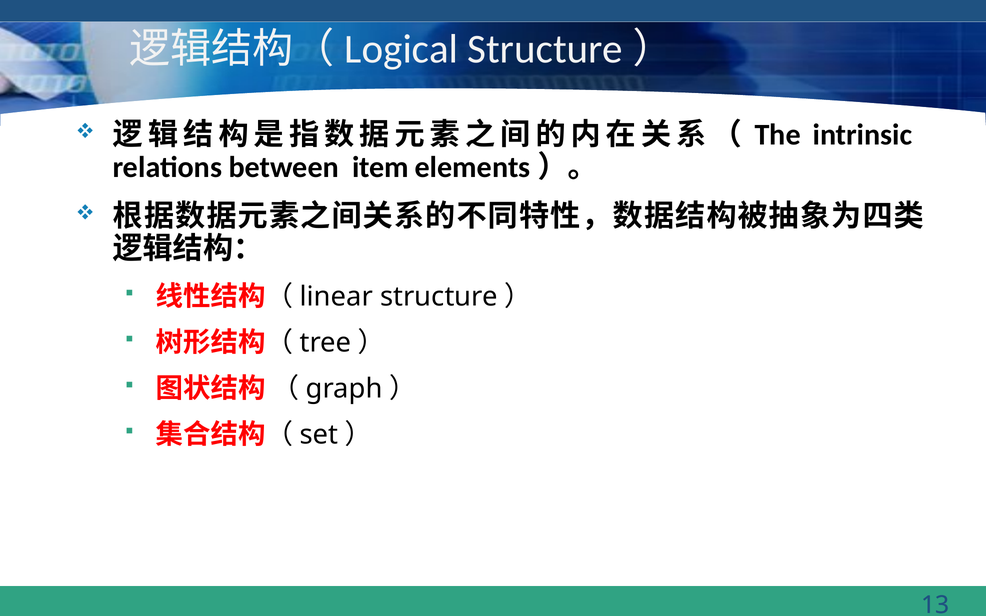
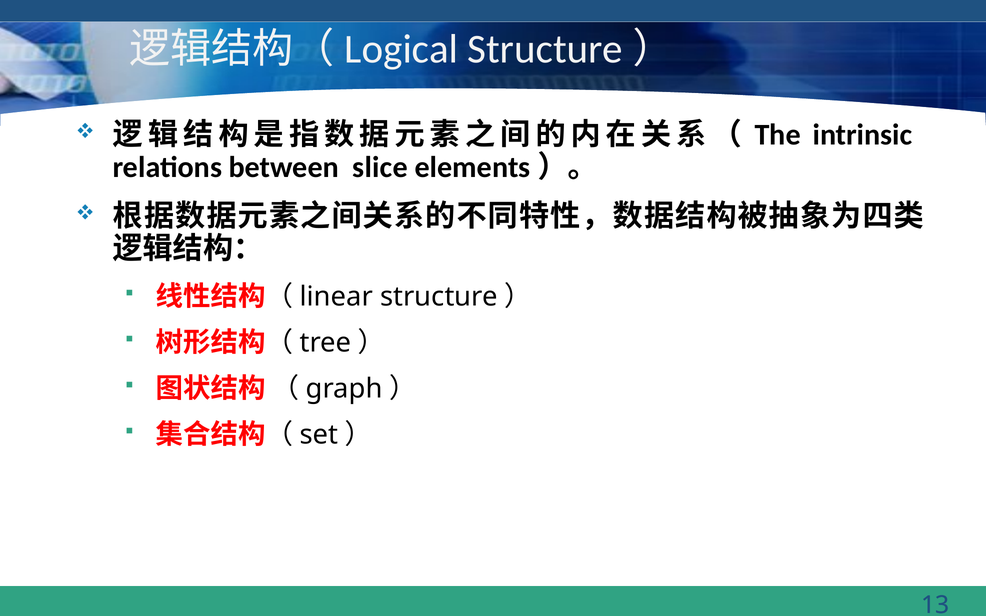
item: item -> slice
